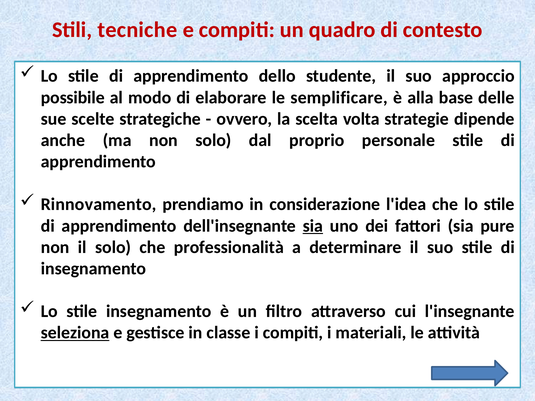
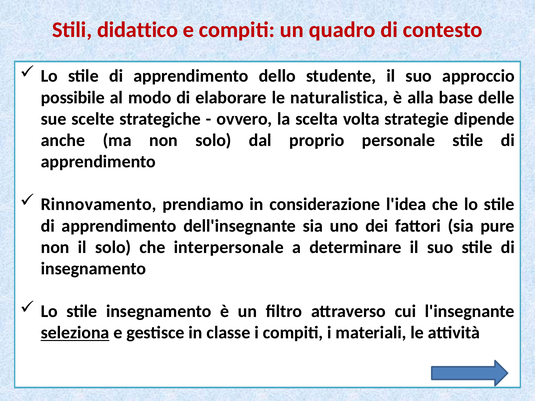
tecniche: tecniche -> didattico
semplificare: semplificare -> naturalistica
sia at (313, 226) underline: present -> none
professionalità: professionalità -> interpersonale
